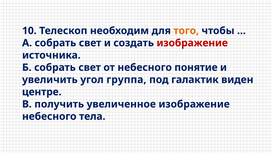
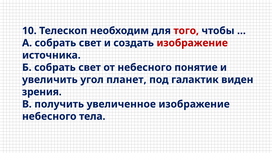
того colour: orange -> red
группа: группа -> планет
центре: центре -> зрения
